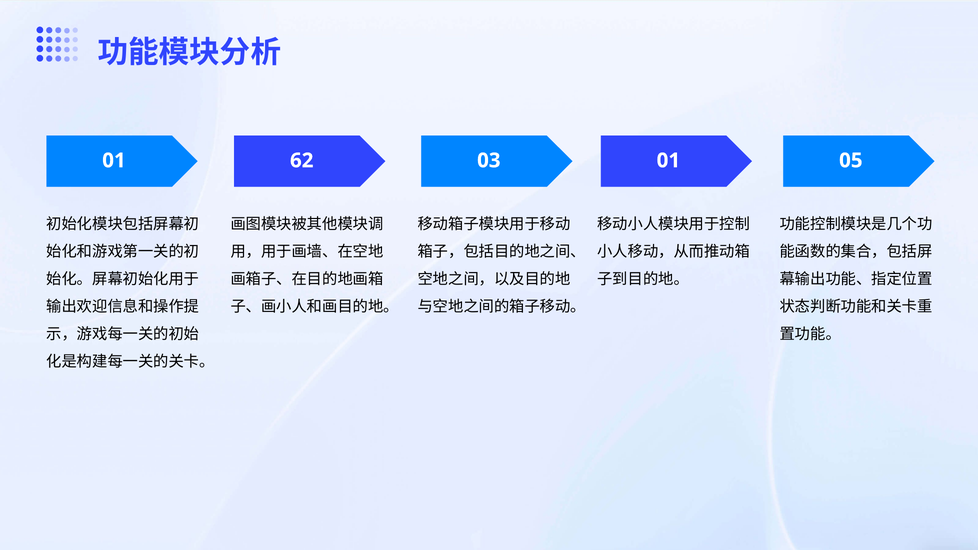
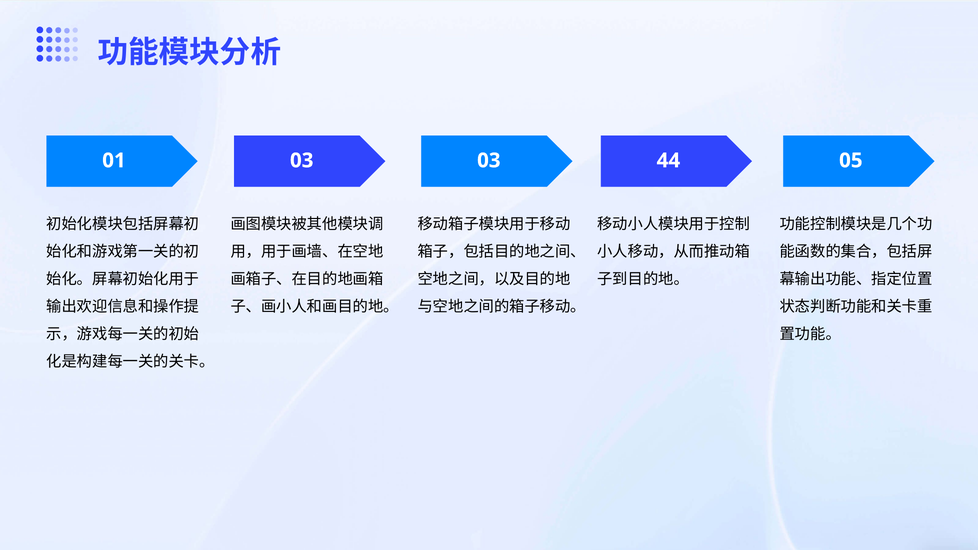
01 62: 62 -> 03
03 01: 01 -> 44
